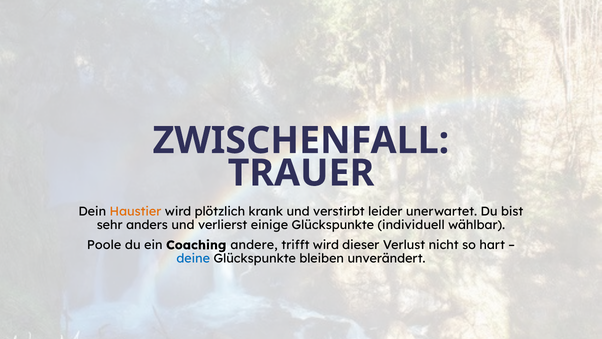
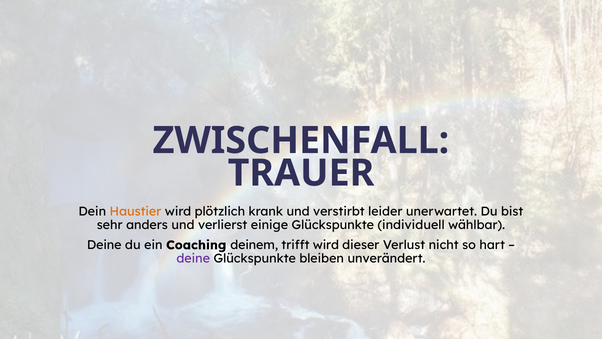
Poole at (104, 245): Poole -> Deine
andere: andere -> deinem
deine at (193, 258) colour: blue -> purple
